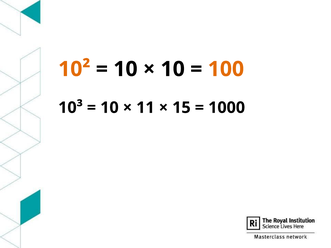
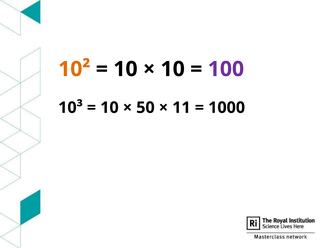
100 colour: orange -> purple
11: 11 -> 50
15: 15 -> 11
